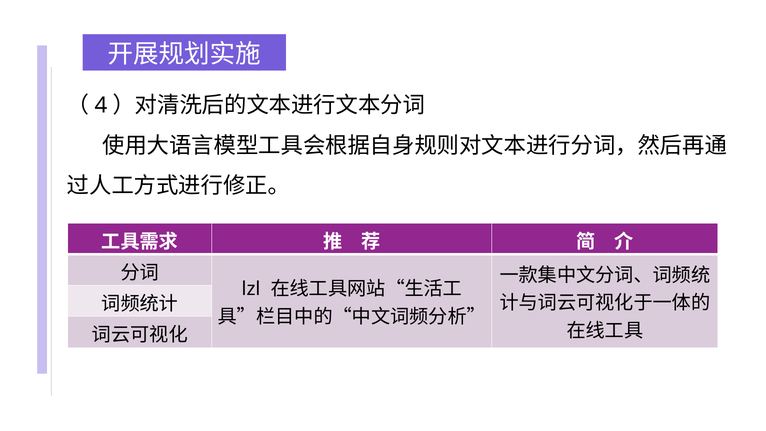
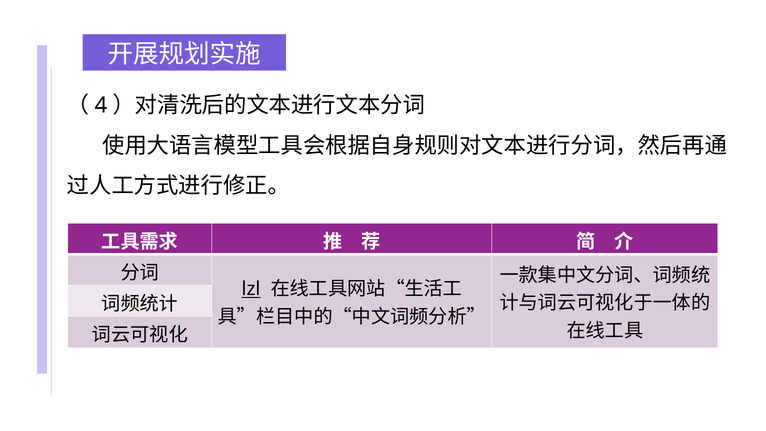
lzl underline: none -> present
